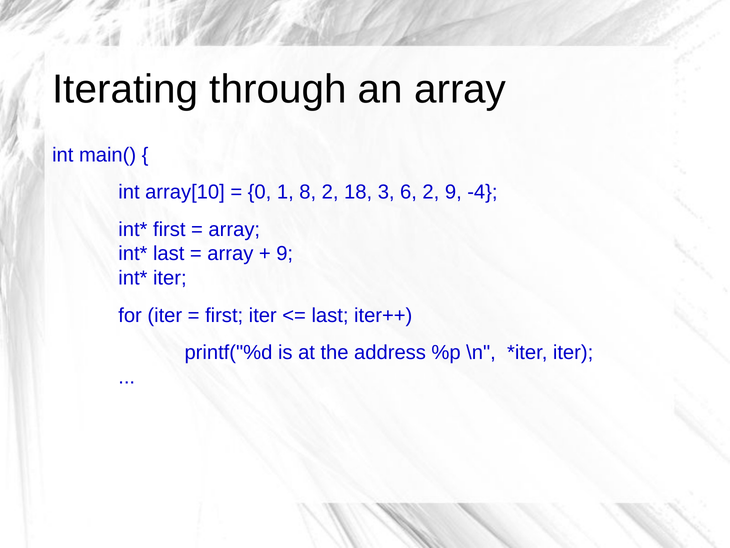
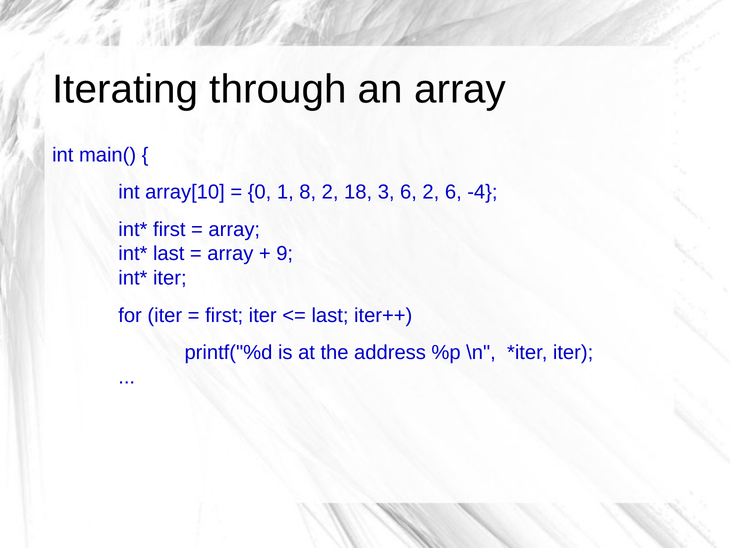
2 9: 9 -> 6
